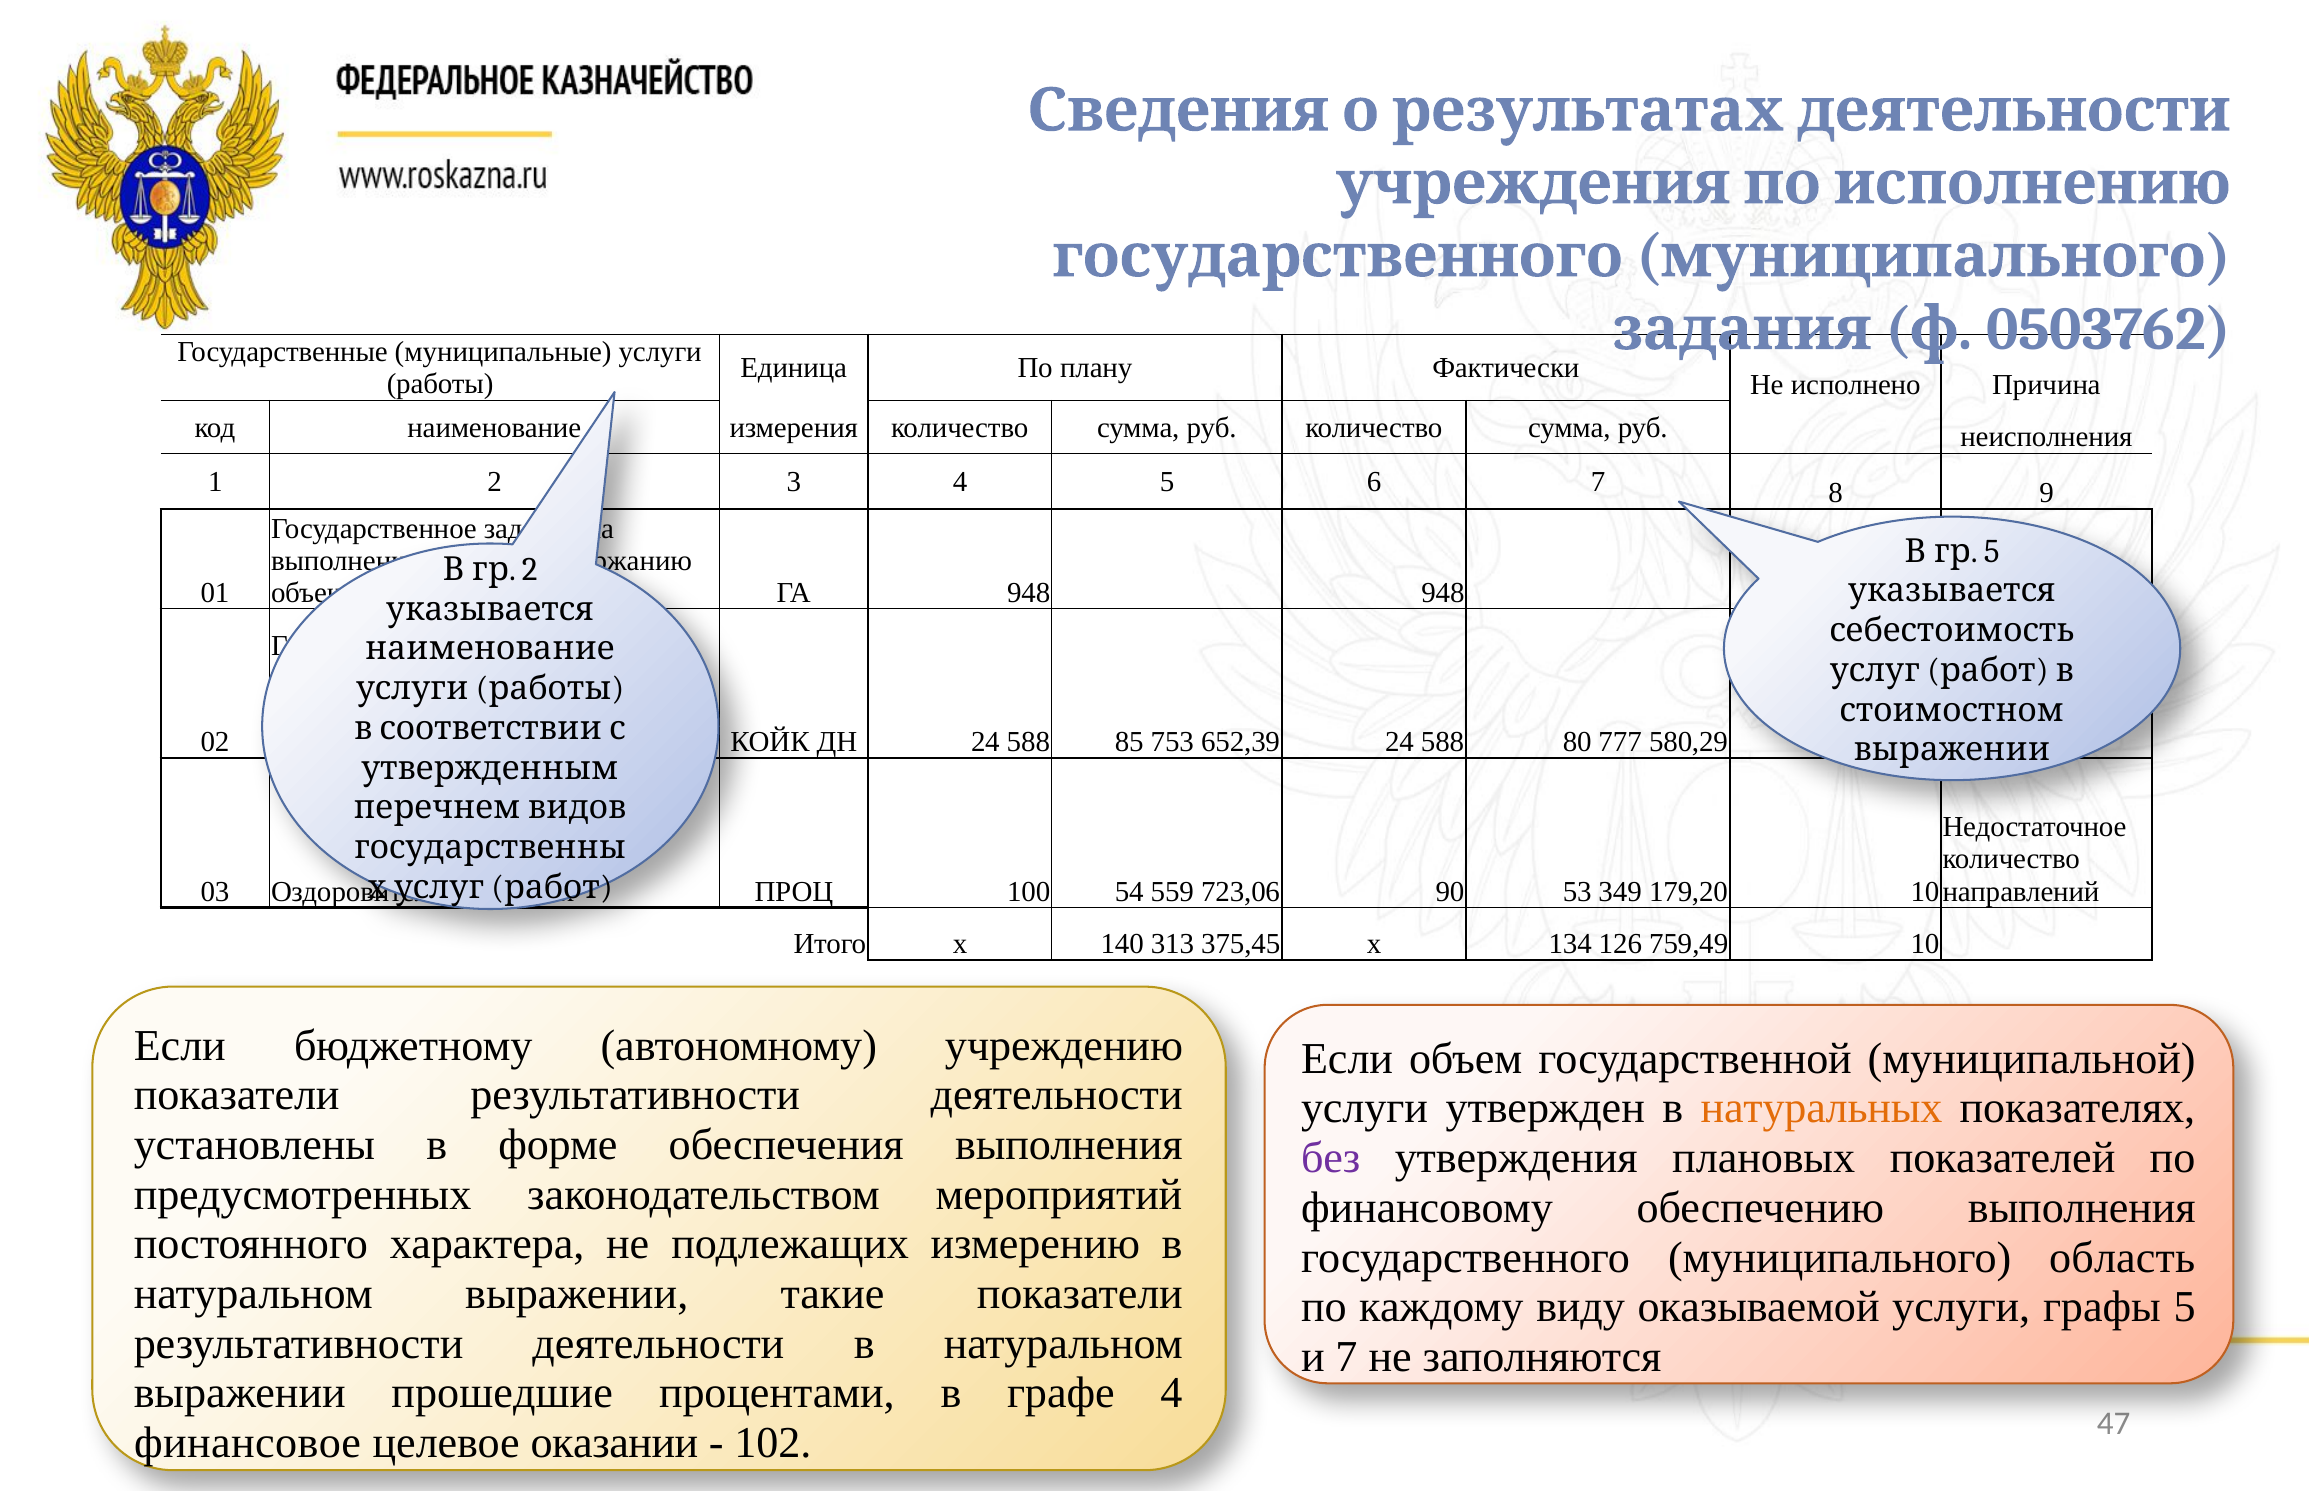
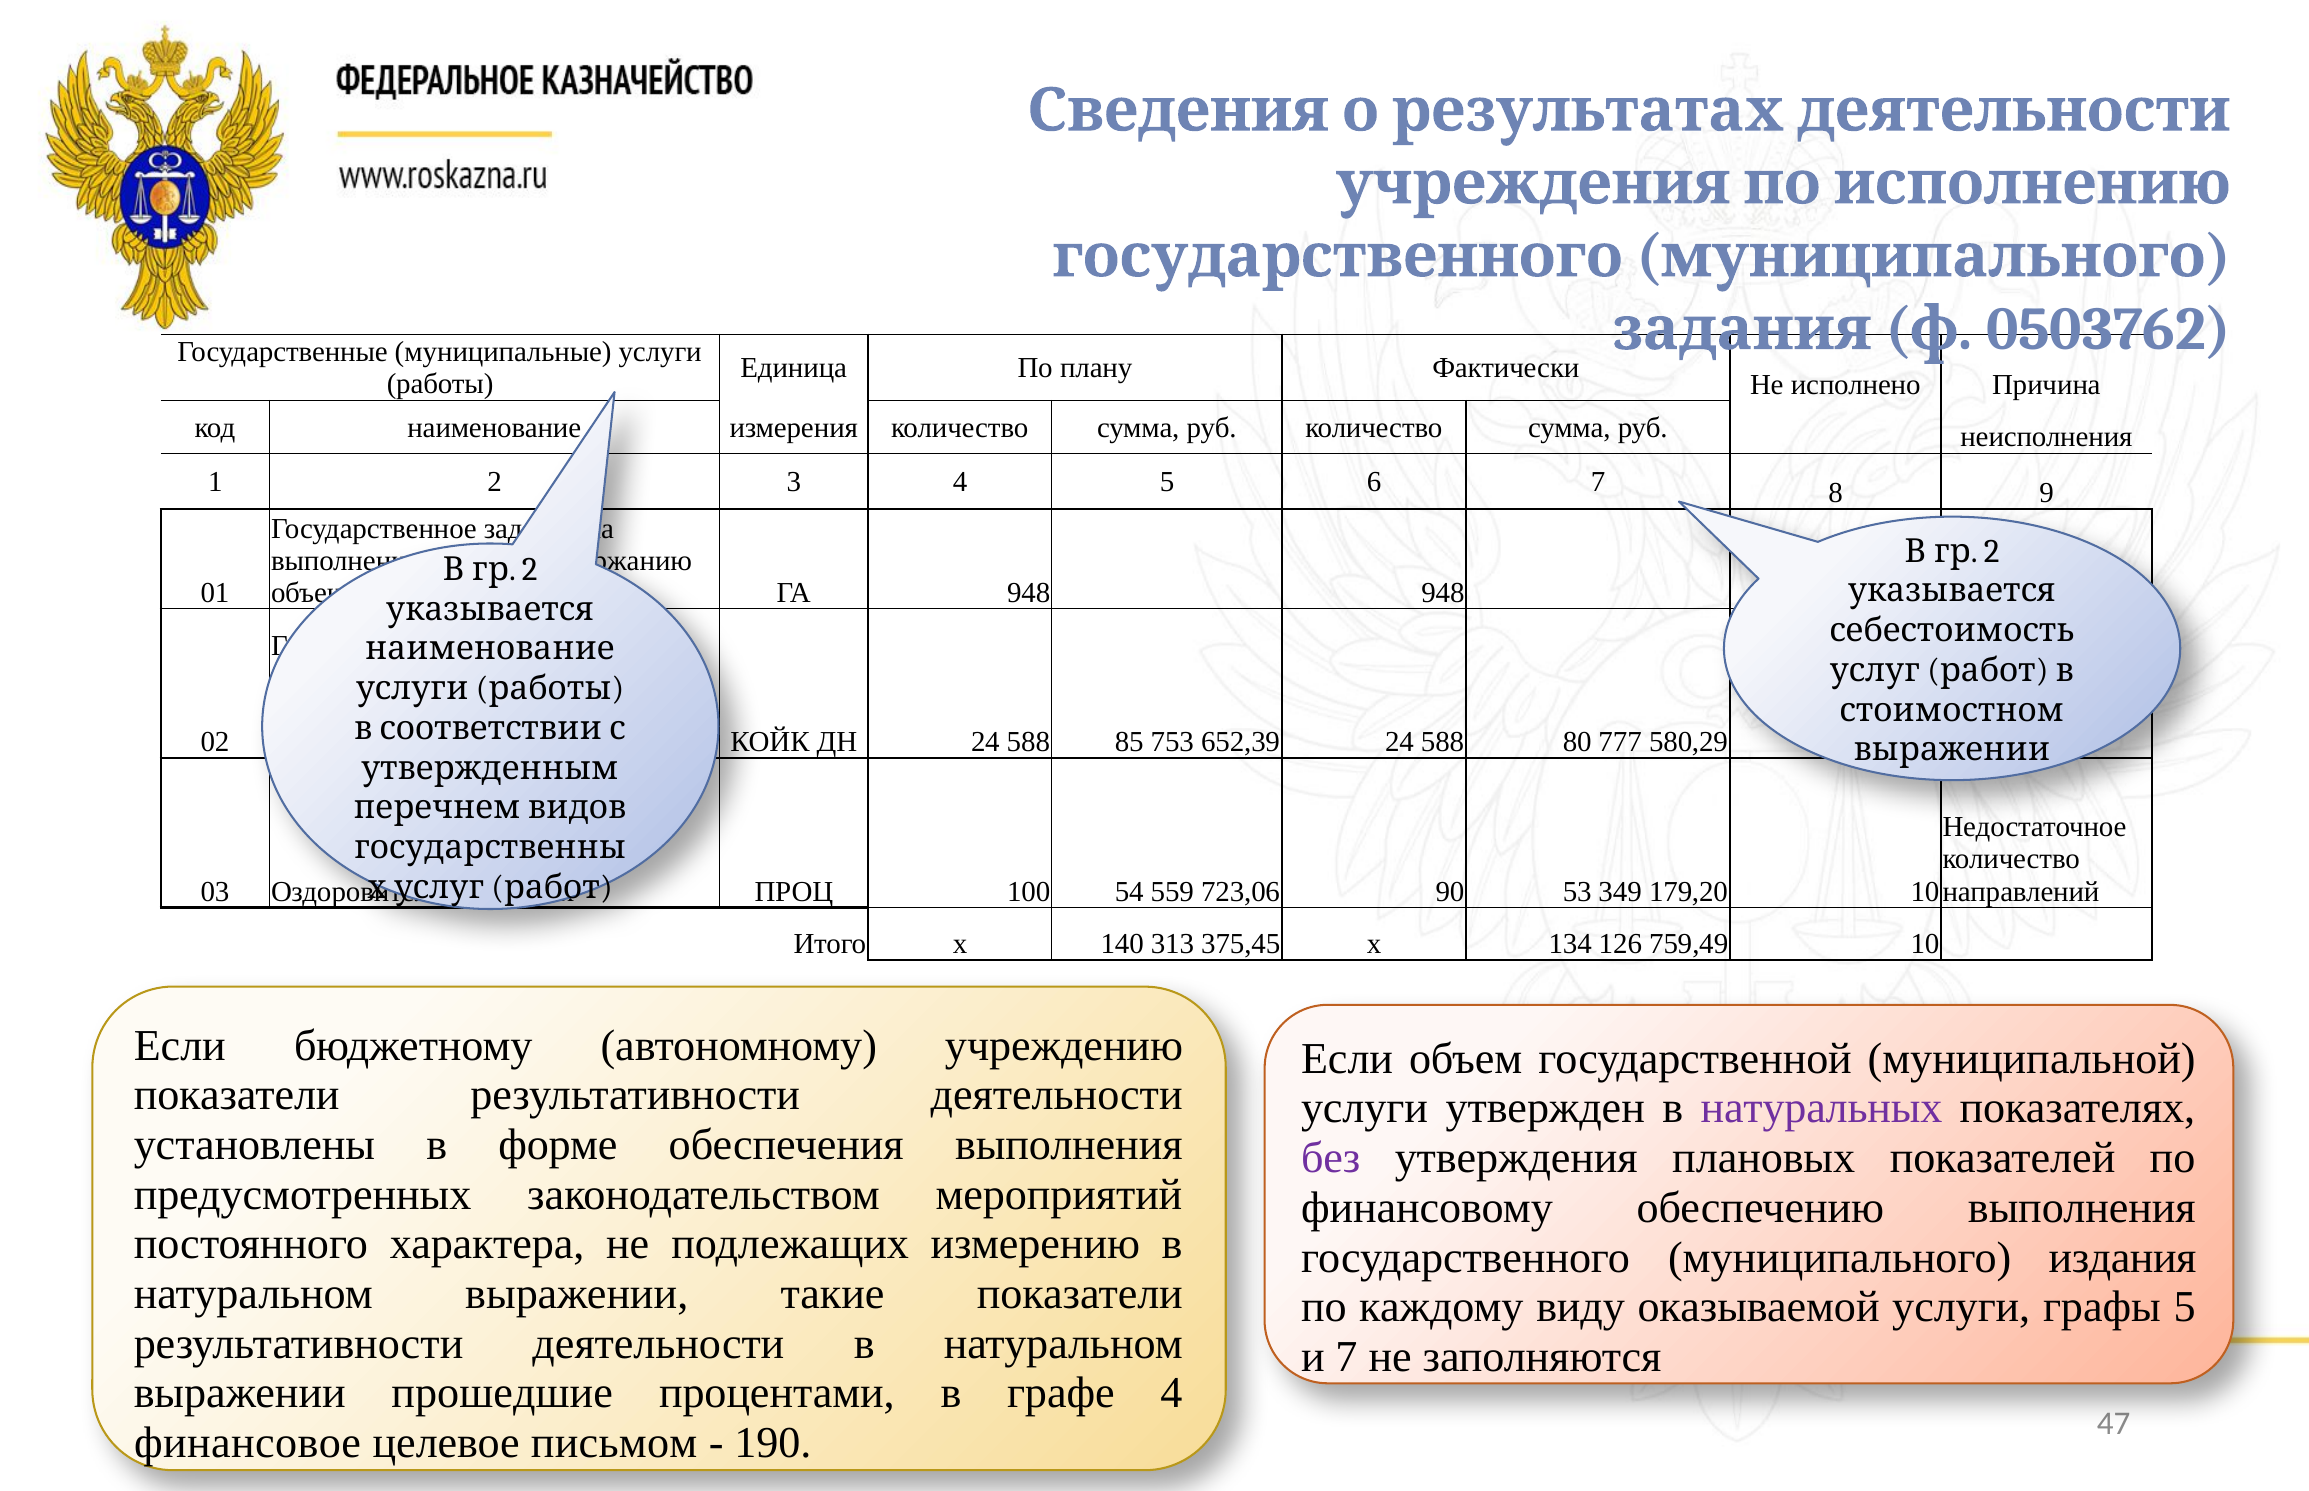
5 at (1992, 551): 5 -> 2
натуральных colour: orange -> purple
область: область -> издания
оказании: оказании -> письмом
102: 102 -> 190
